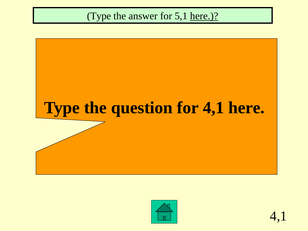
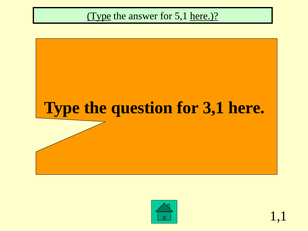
Type at (99, 16) underline: none -> present
for 4,1: 4,1 -> 3,1
4,1 at (278, 216): 4,1 -> 1,1
